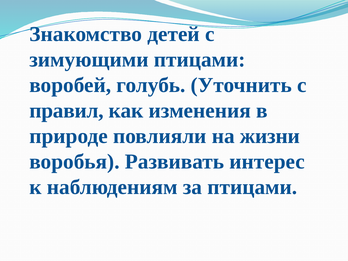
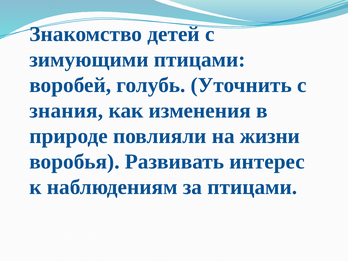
правил: правил -> знания
